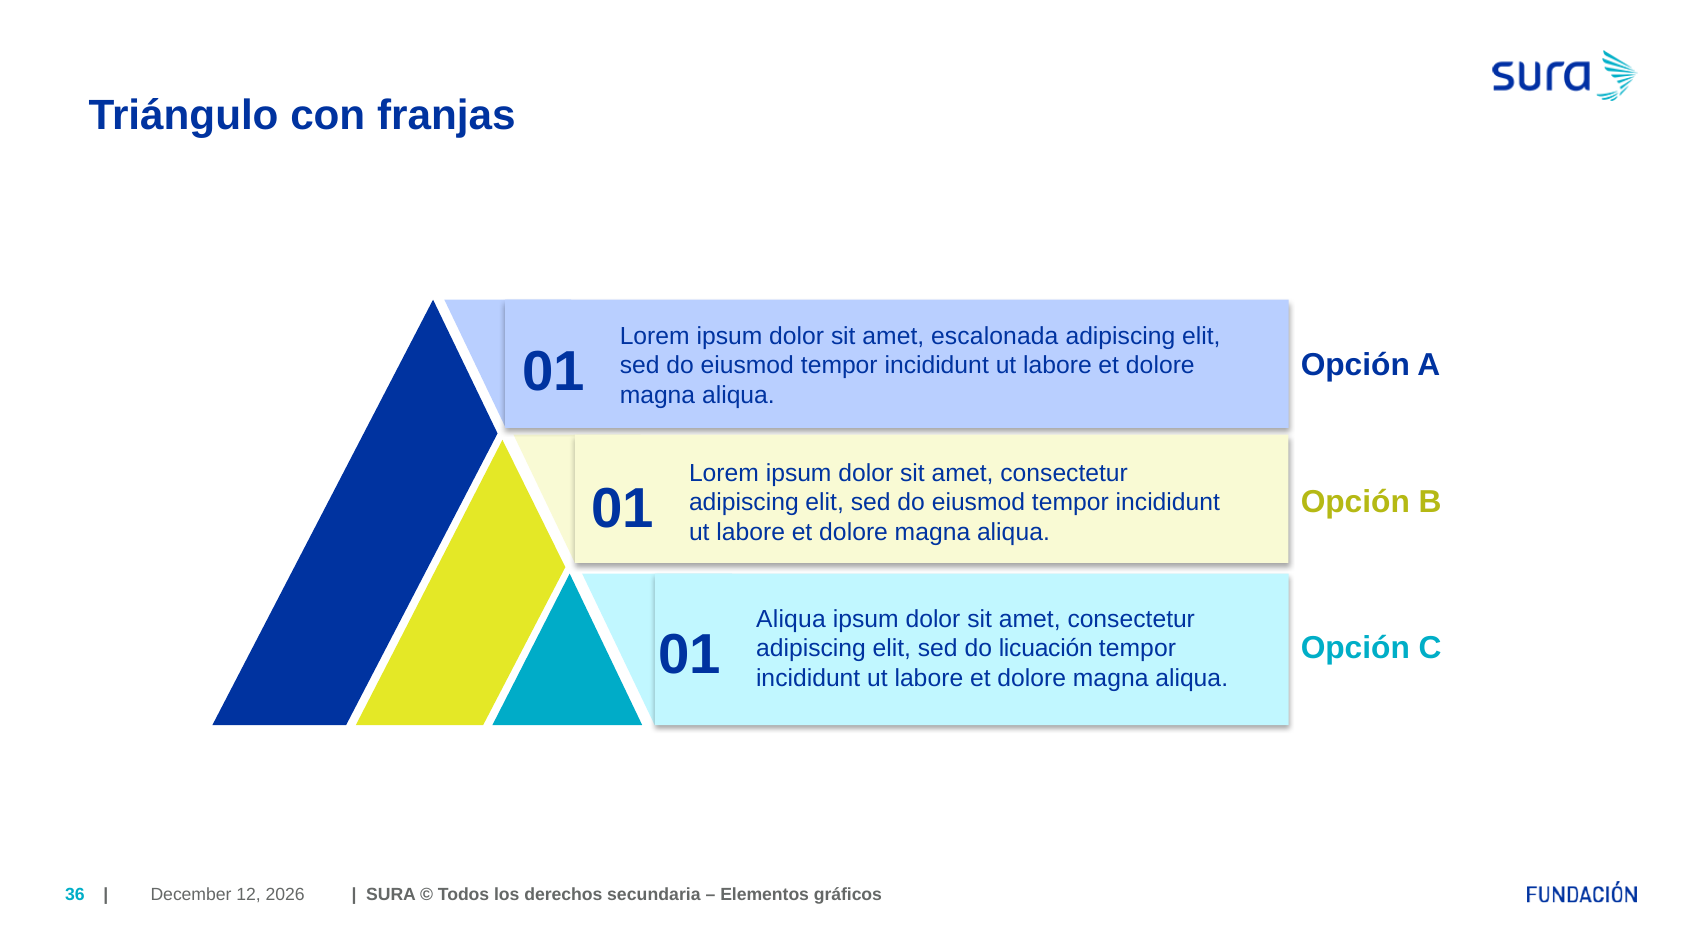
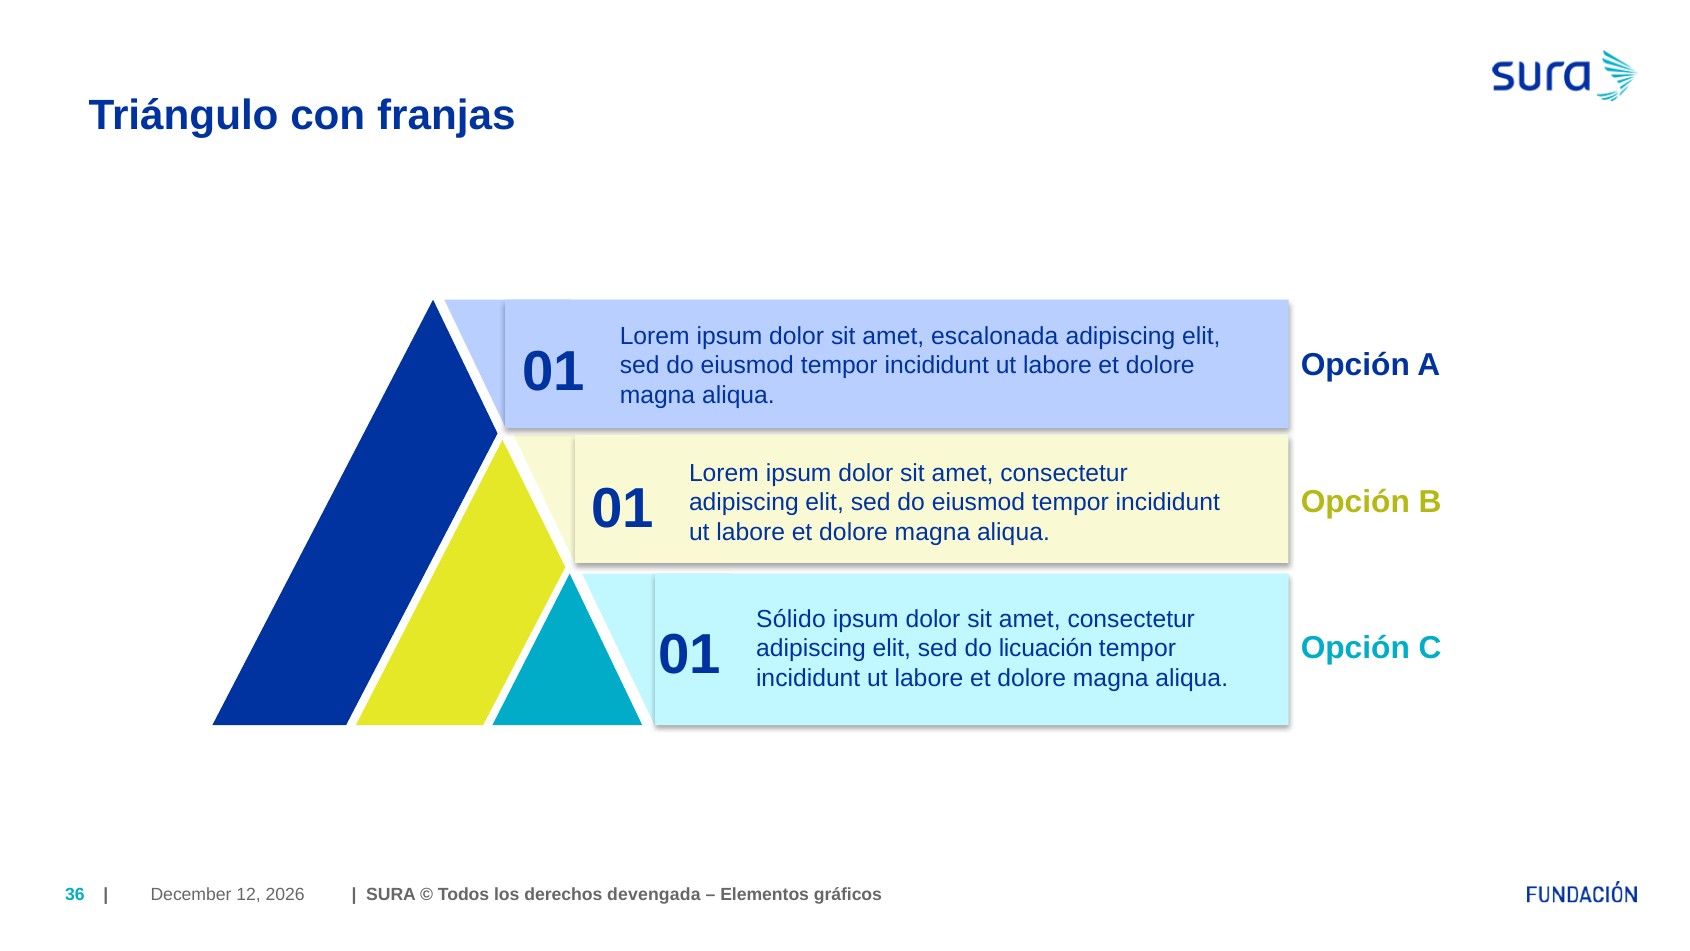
Aliqua at (791, 619): Aliqua -> Sólido
secundaria: secundaria -> devengada
